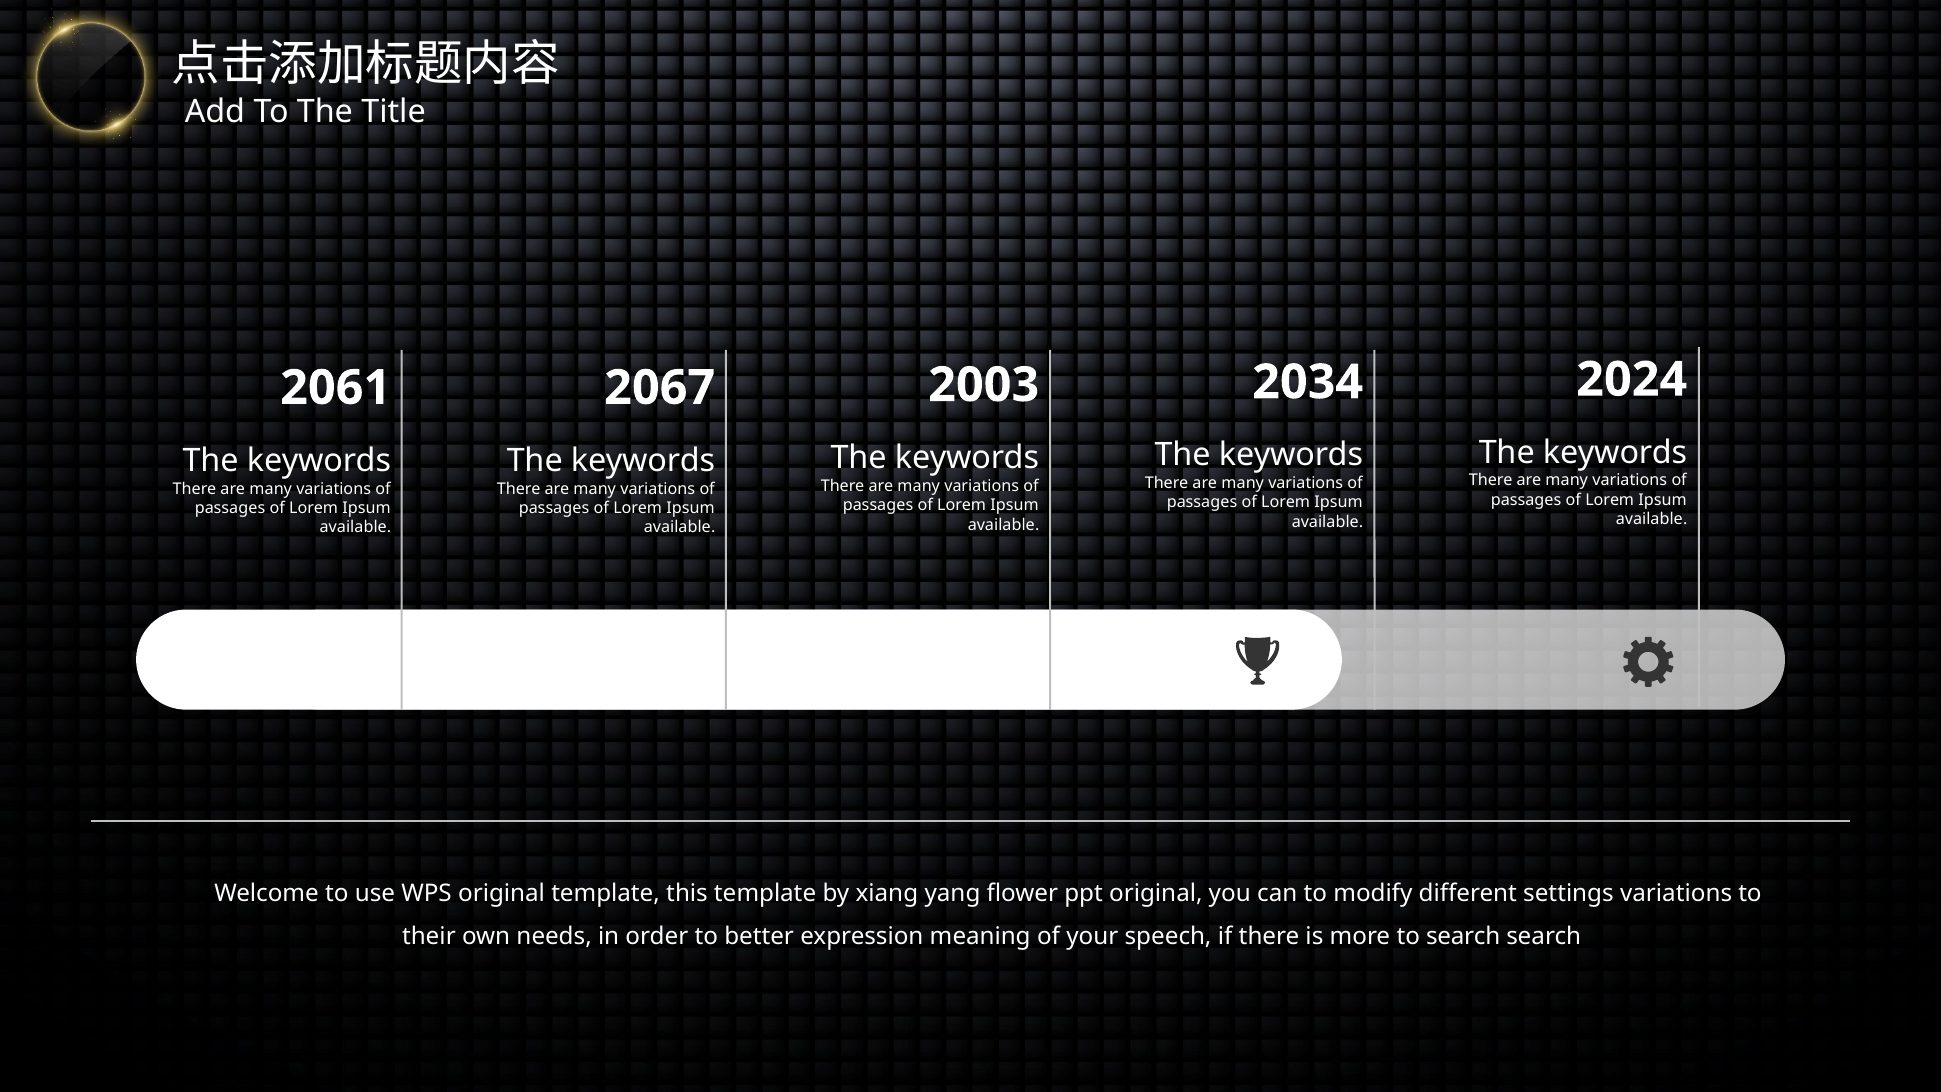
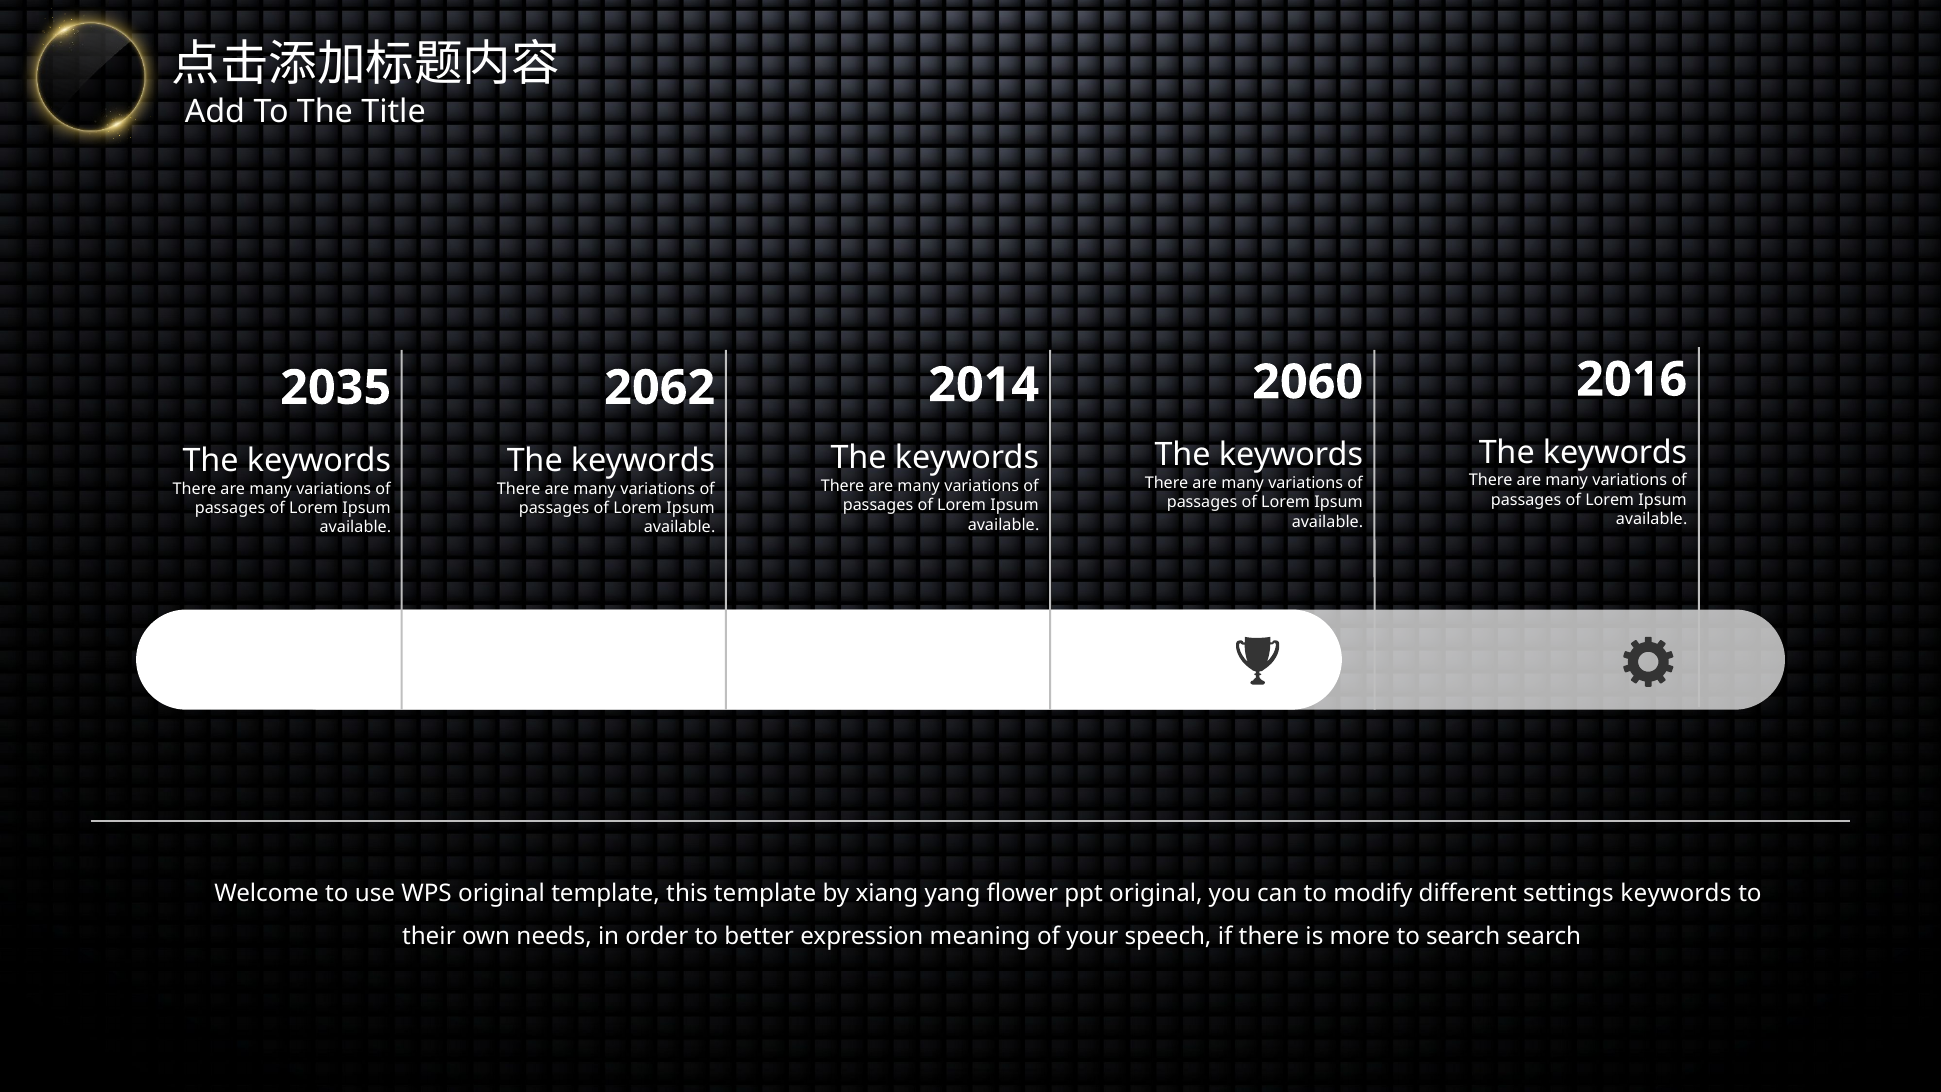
2024: 2024 -> 2016
2034: 2034 -> 2060
2003: 2003 -> 2014
2061: 2061 -> 2035
2067: 2067 -> 2062
settings variations: variations -> keywords
